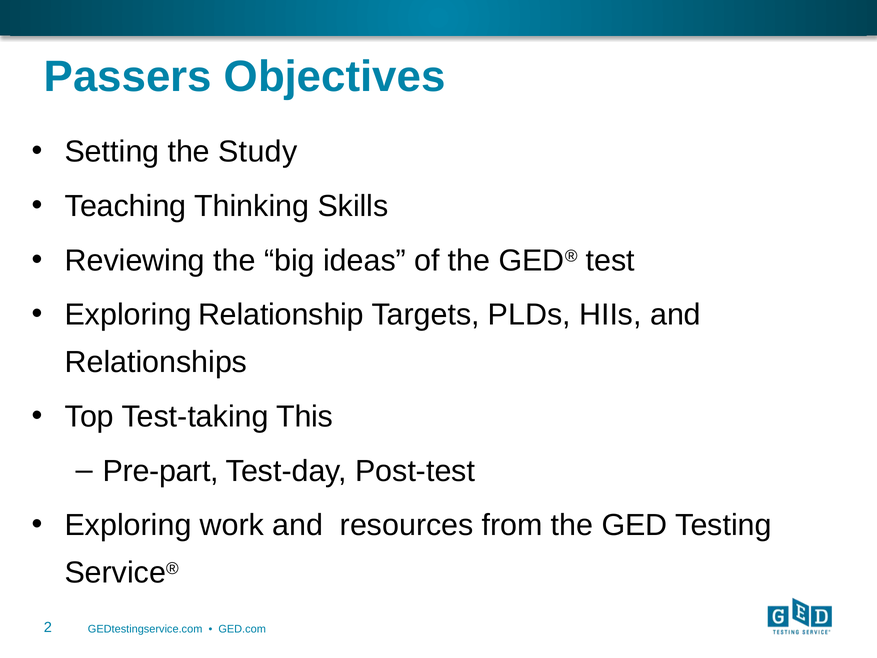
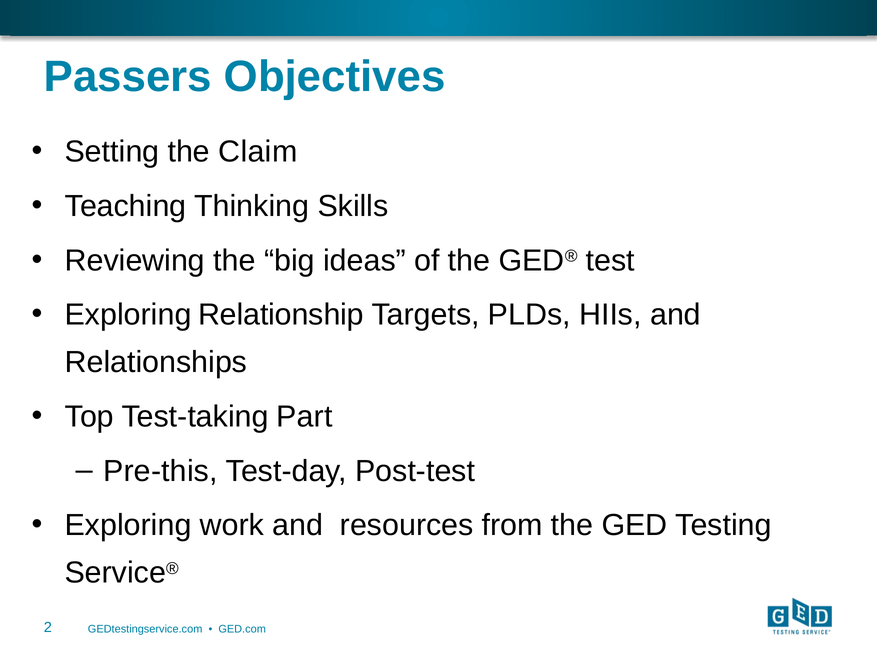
Study: Study -> Claim
This: This -> Part
Pre-part: Pre-part -> Pre-this
